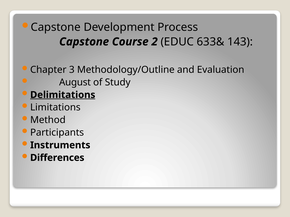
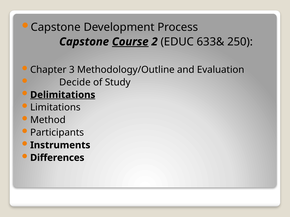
Course underline: none -> present
143: 143 -> 250
August: August -> Decide
